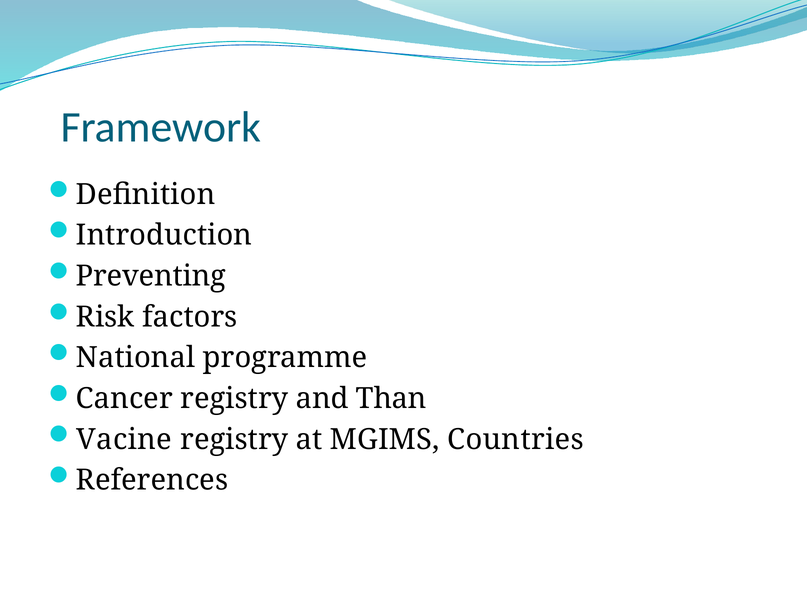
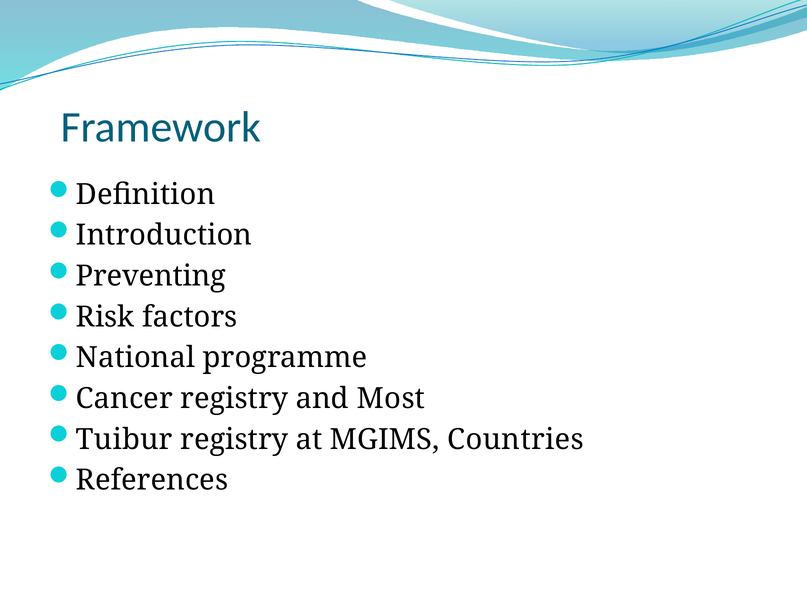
Than: Than -> Most
Vacine: Vacine -> Tuibur
